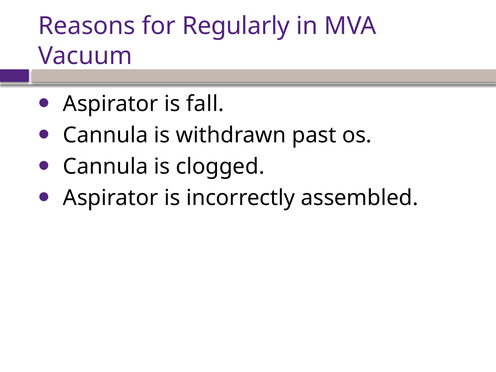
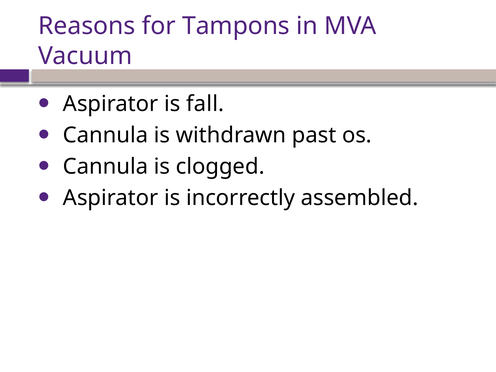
Regularly: Regularly -> Tampons
